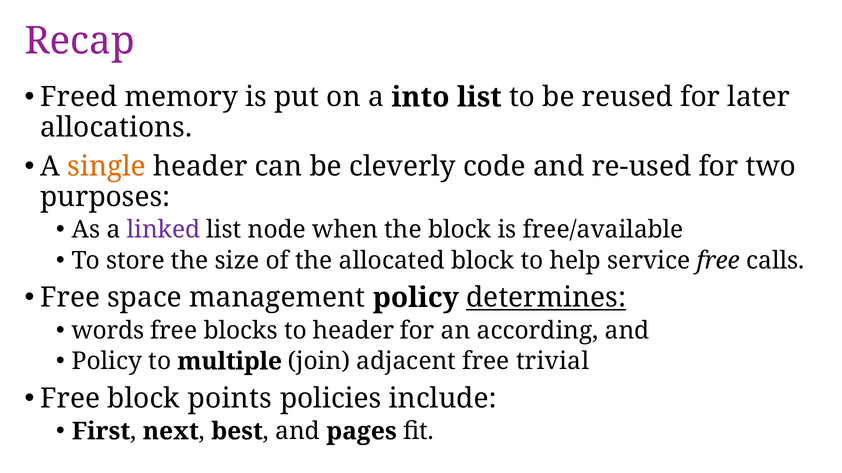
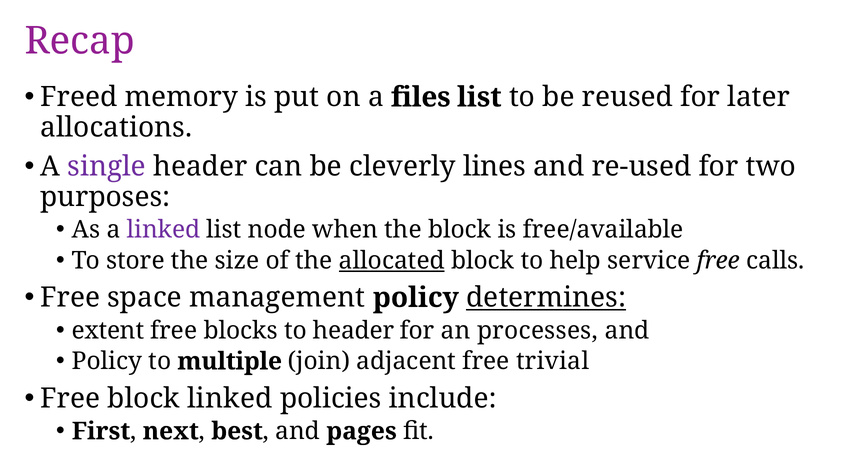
into: into -> files
single colour: orange -> purple
code: code -> lines
allocated underline: none -> present
words: words -> extent
according: according -> processes
block points: points -> linked
